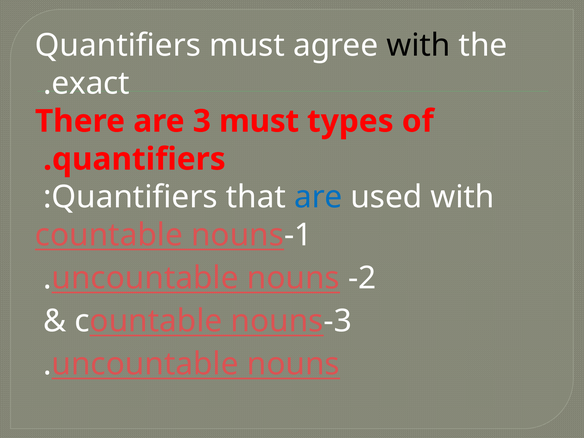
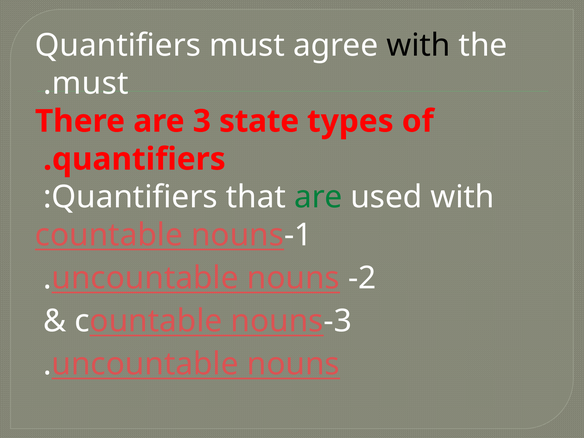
exact at (91, 83): exact -> must
3 must: must -> state
are at (318, 197) colour: blue -> green
